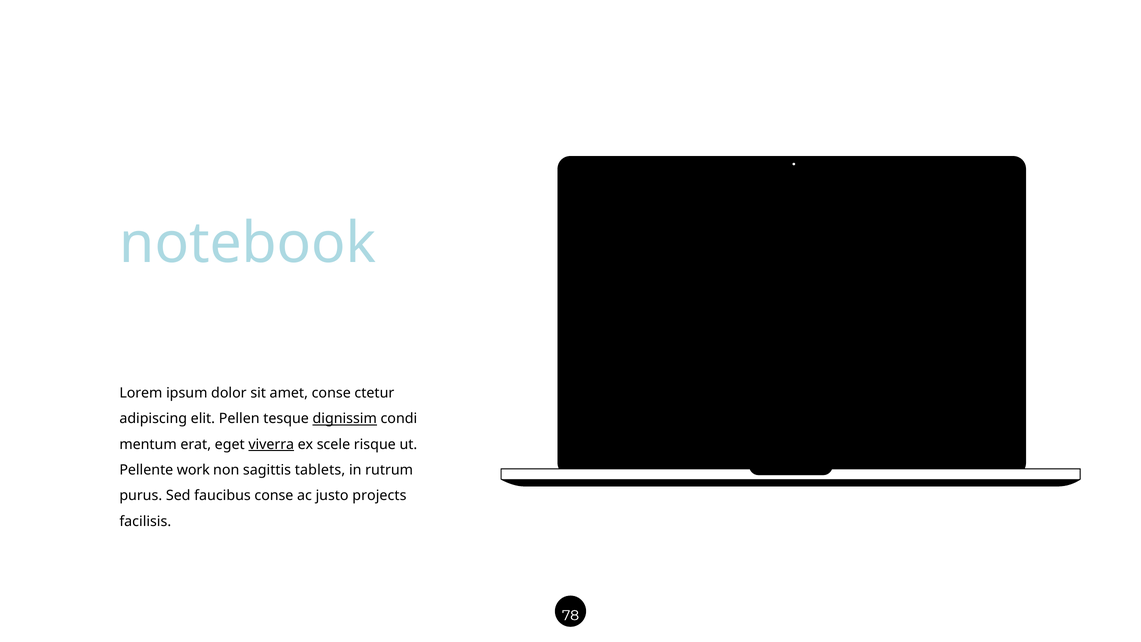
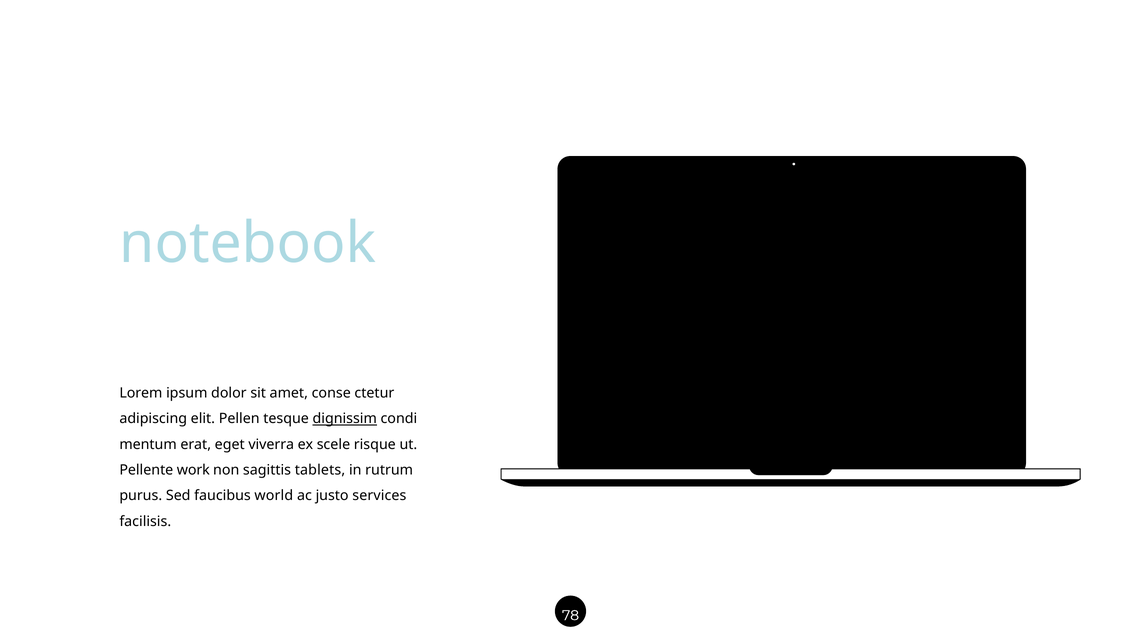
viverra underline: present -> none
faucibus conse: conse -> world
projects: projects -> services
